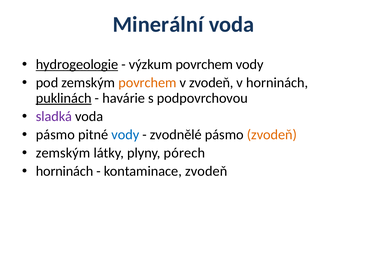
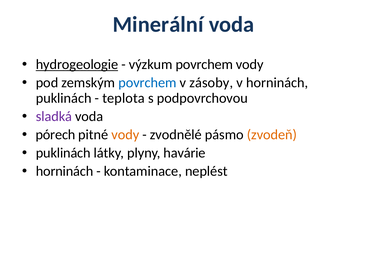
povrchem at (147, 83) colour: orange -> blue
v zvodeň: zvodeň -> zásoby
puklinách at (64, 98) underline: present -> none
havárie: havárie -> teplota
pásmo at (55, 135): pásmo -> pórech
vody at (125, 135) colour: blue -> orange
zemským at (63, 153): zemským -> puklinách
pórech: pórech -> havárie
kontaminace zvodeň: zvodeň -> neplést
